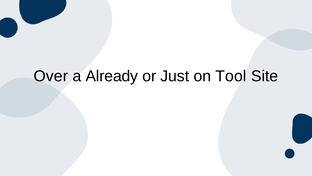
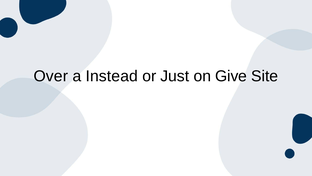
Already: Already -> Instead
Tool: Tool -> Give
